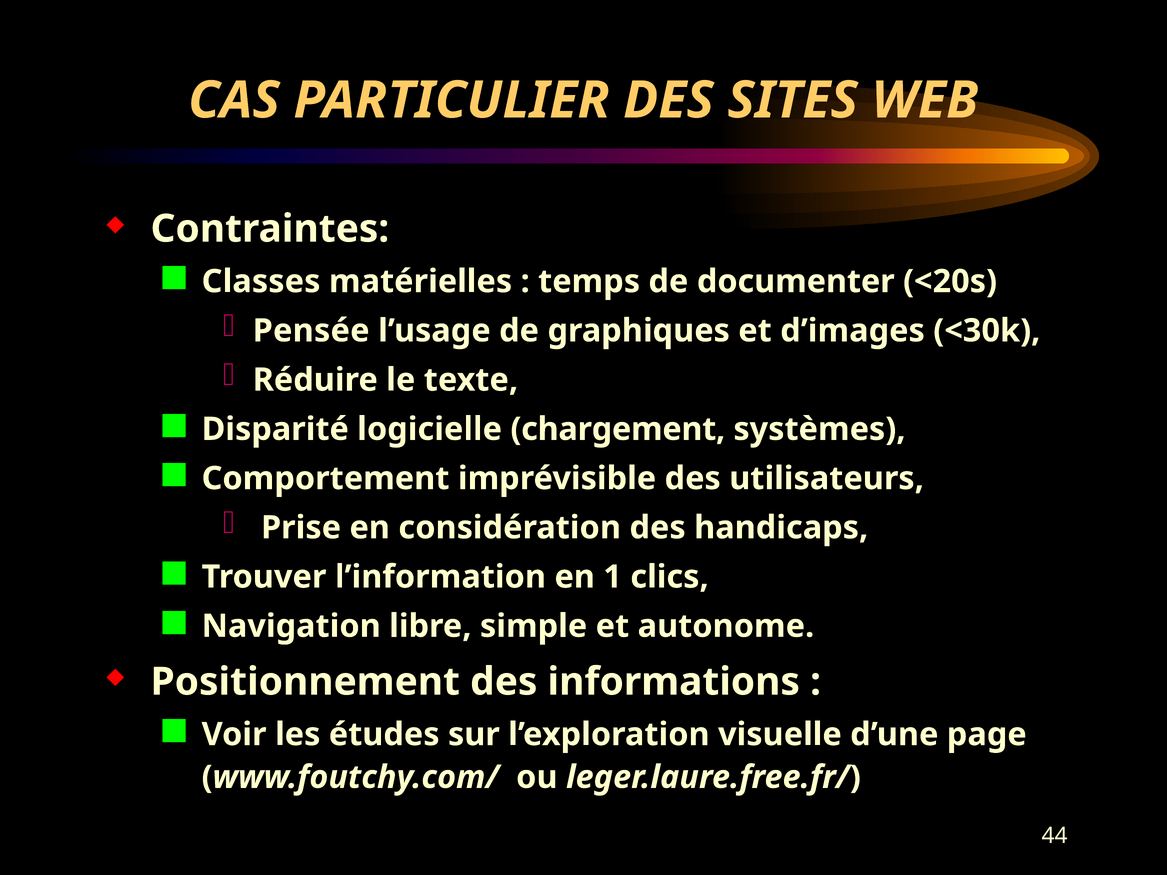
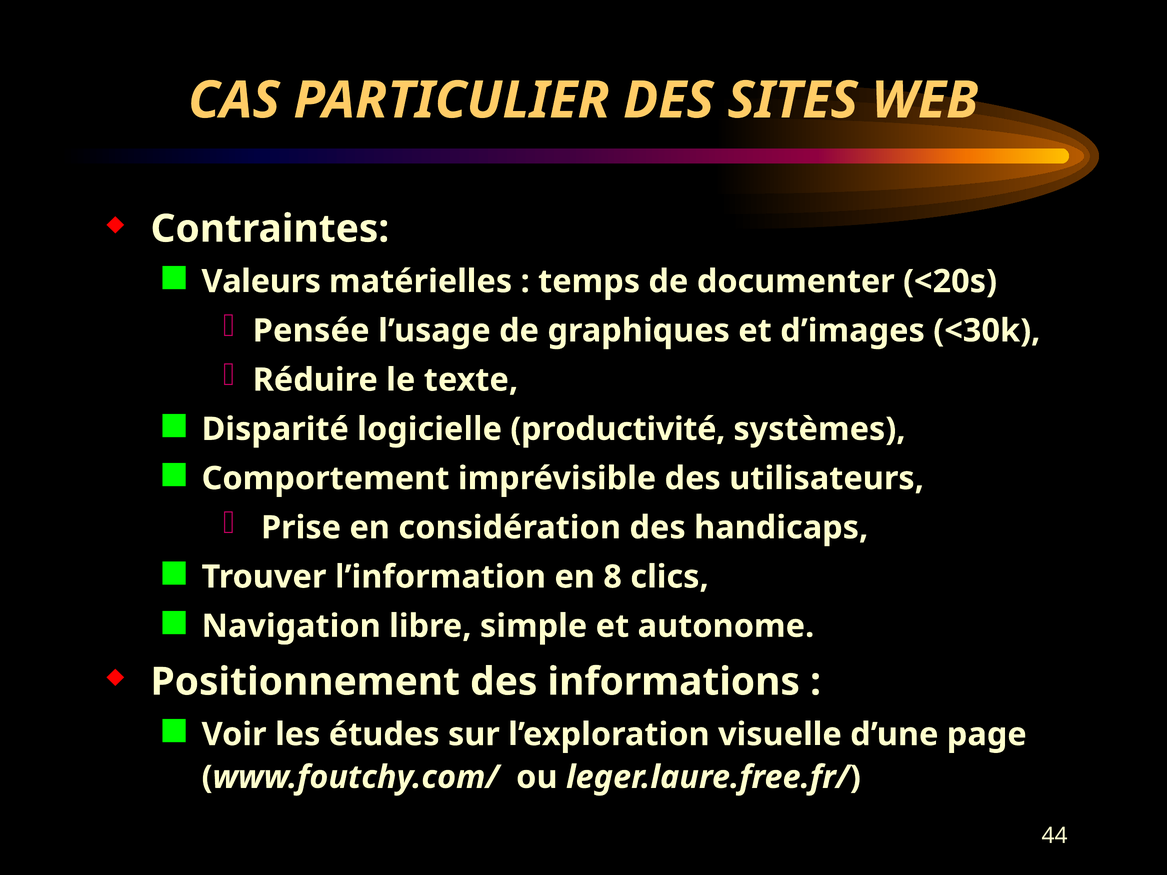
Classes: Classes -> Valeurs
chargement: chargement -> productivité
1: 1 -> 8
